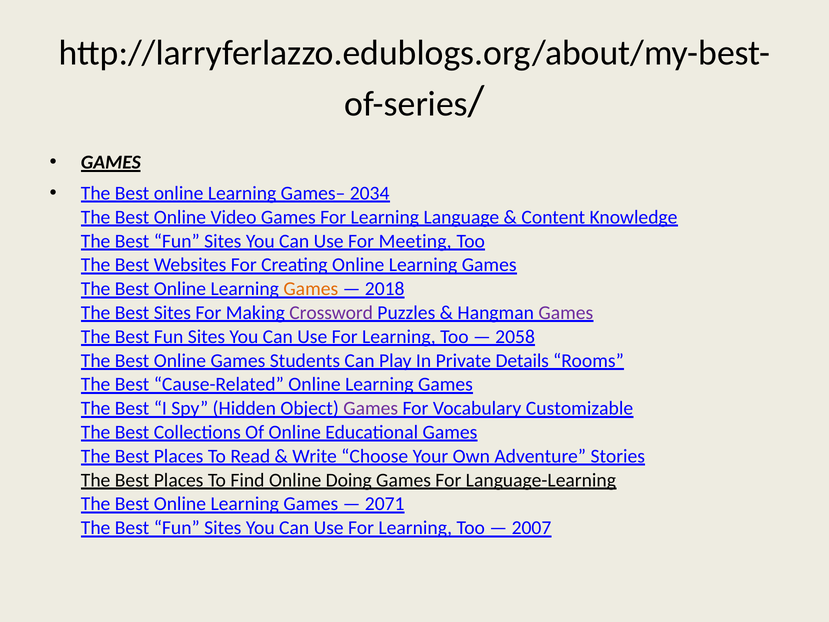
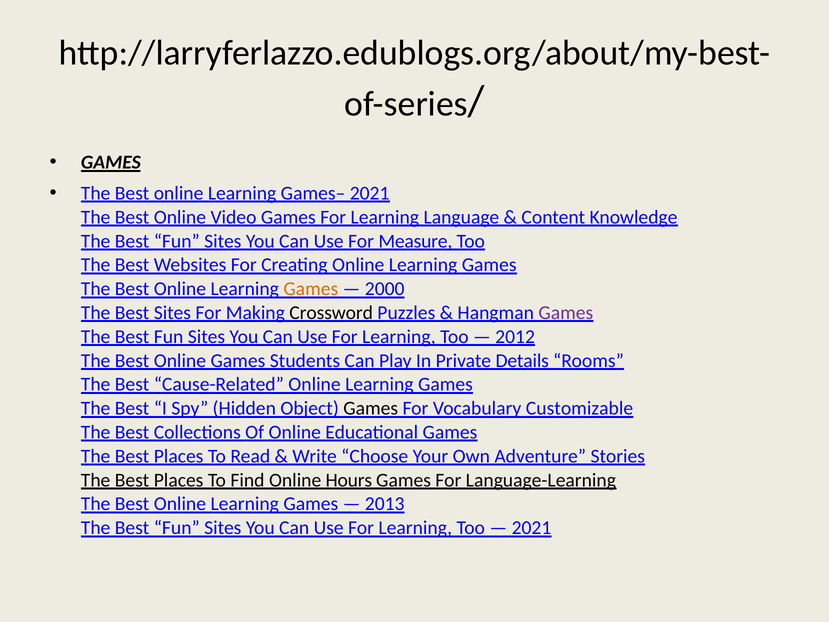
Games– 2034: 2034 -> 2021
Meeting: Meeting -> Measure
2018: 2018 -> 2000
Crossword colour: purple -> black
2058: 2058 -> 2012
Games at (371, 408) colour: purple -> black
Doing: Doing -> Hours
2071: 2071 -> 2013
2007 at (531, 528): 2007 -> 2021
